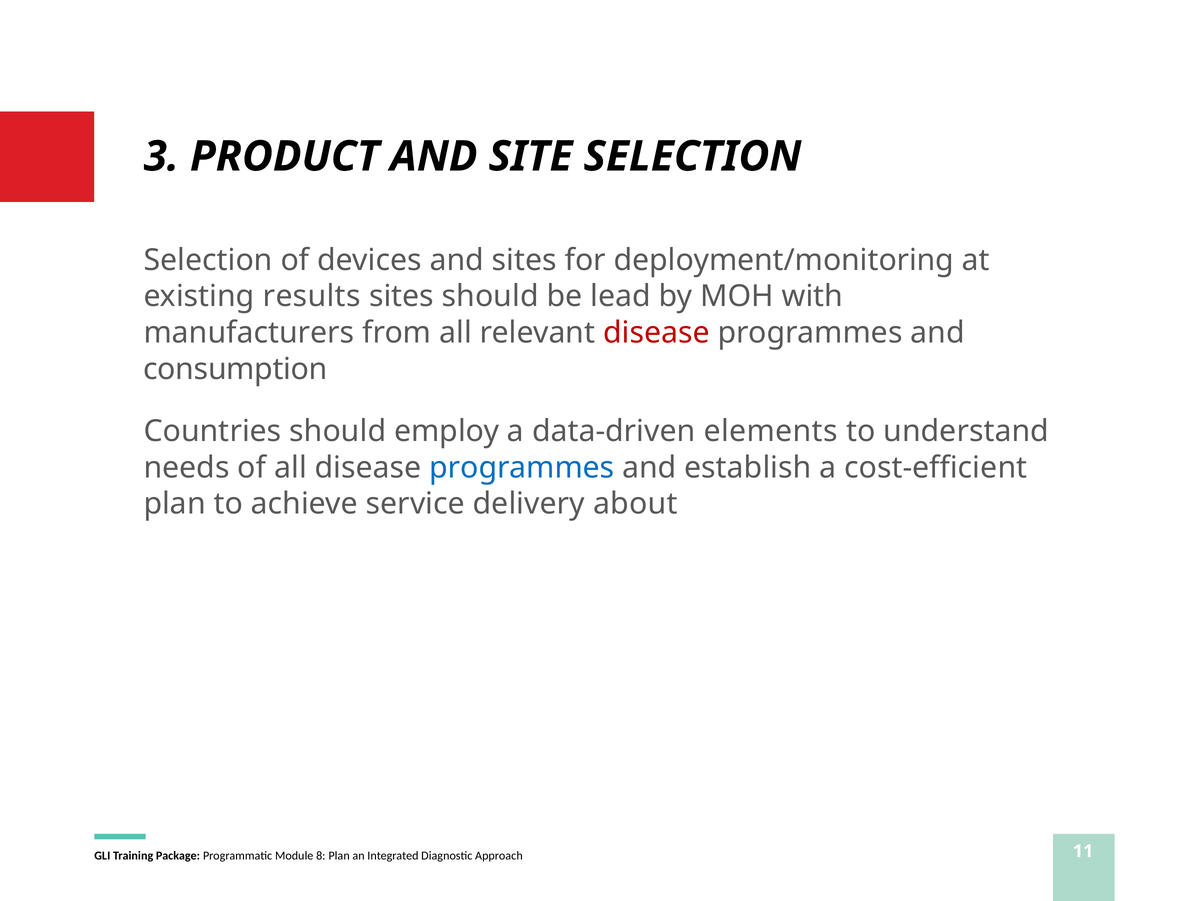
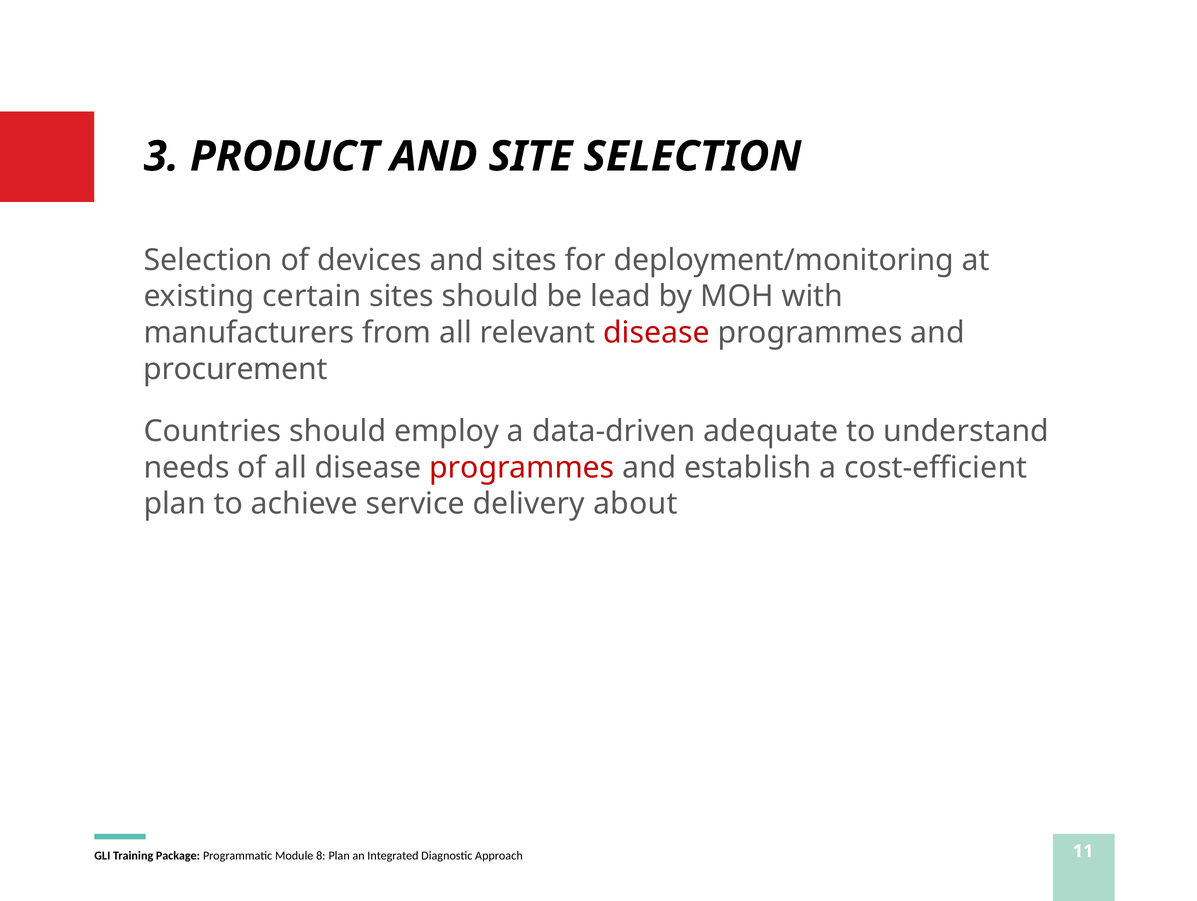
results: results -> certain
consumption: consumption -> procurement
elements: elements -> adequate
programmes at (522, 468) colour: blue -> red
